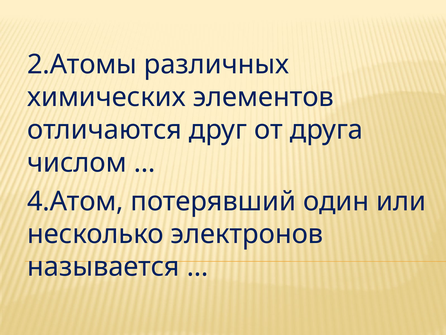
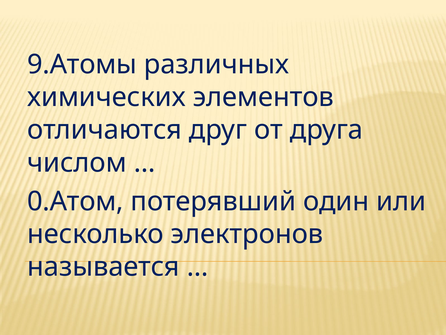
2.Атомы: 2.Атомы -> 9.Атомы
4.Атом: 4.Атом -> 0.Атом
